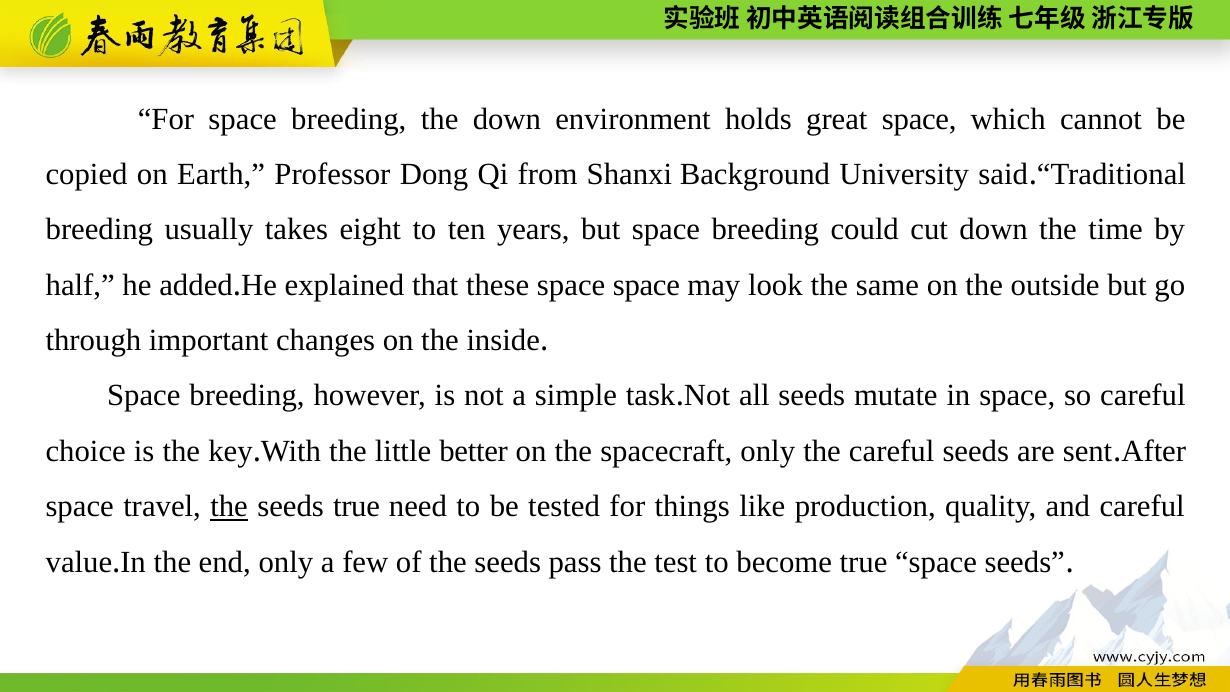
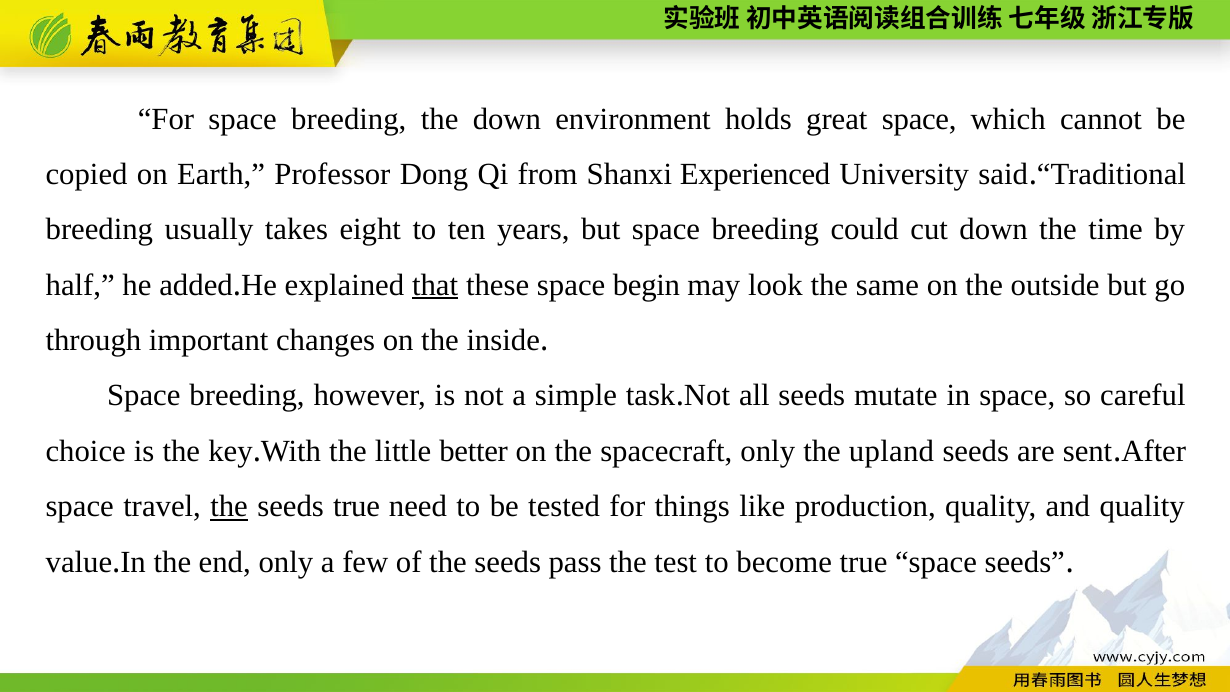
Background: Background -> Experienced
that underline: none -> present
space space: space -> begin
the careful: careful -> upland
and careful: careful -> quality
